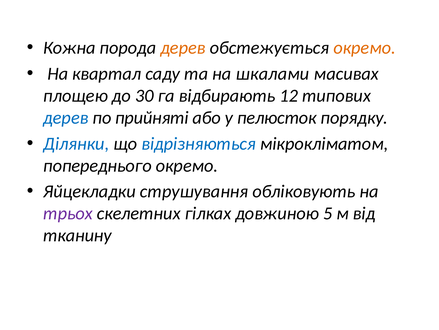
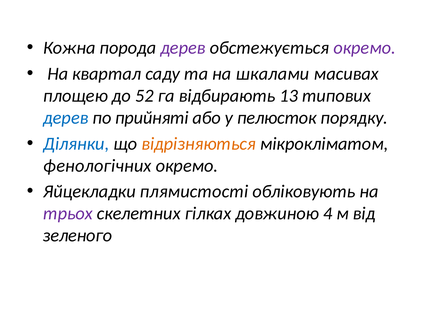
дерев at (183, 48) colour: orange -> purple
окремо at (365, 48) colour: orange -> purple
30: 30 -> 52
12: 12 -> 13
відрізняються colour: blue -> orange
попереднього: попереднього -> фенологічних
струшування: струшування -> плямистості
5: 5 -> 4
тканину: тканину -> зеленого
